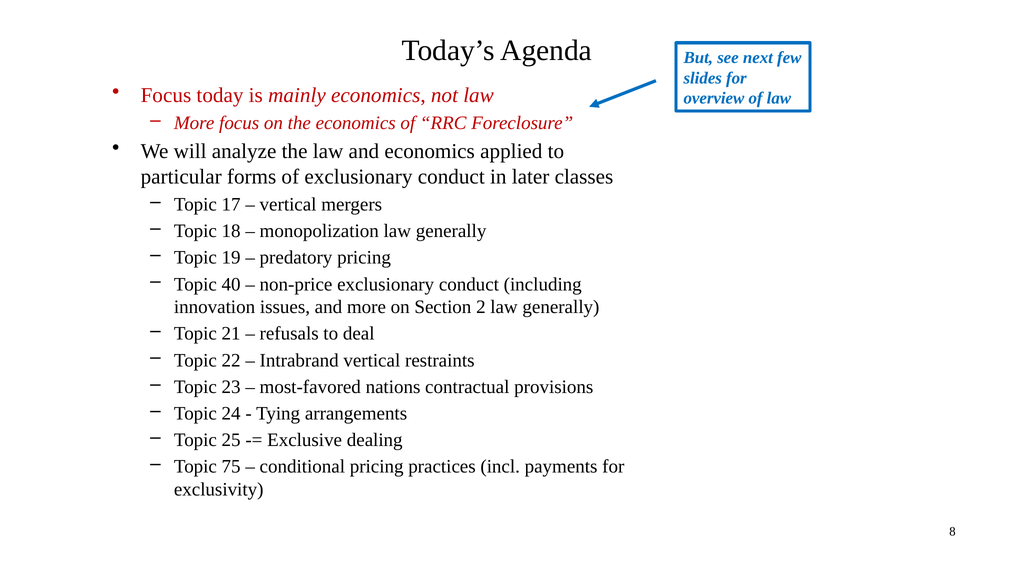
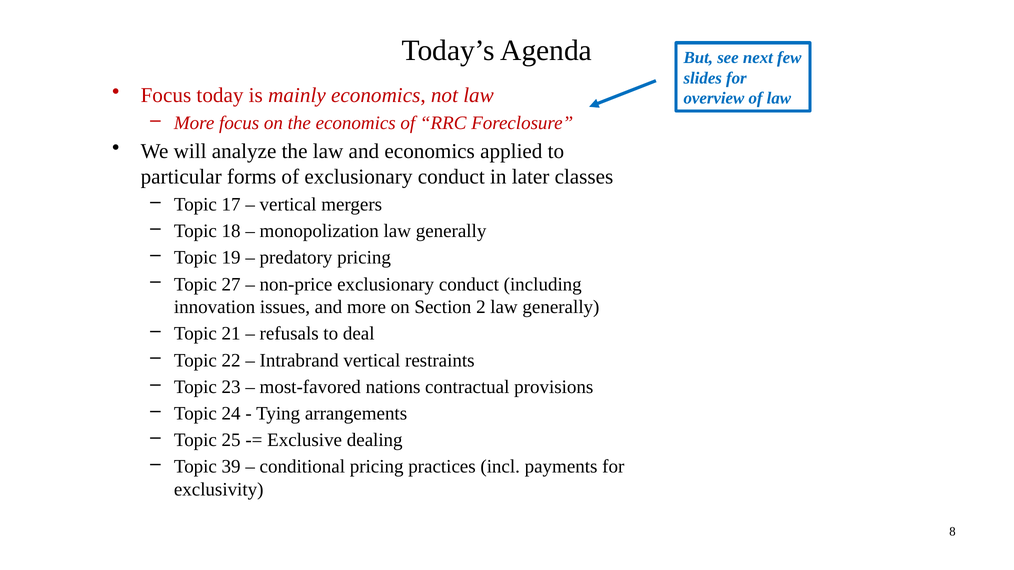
40: 40 -> 27
75: 75 -> 39
